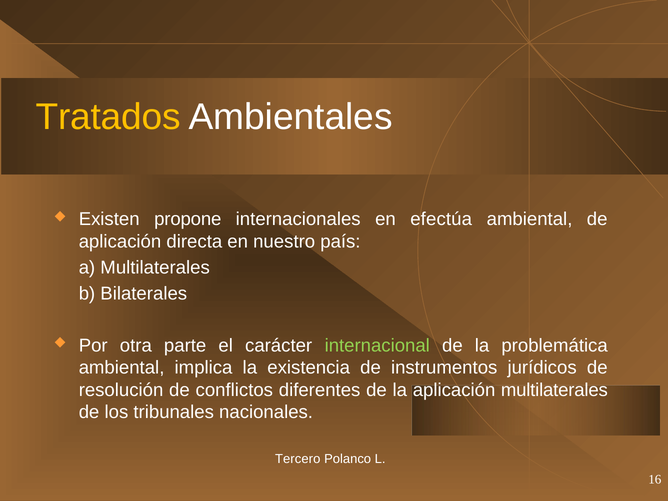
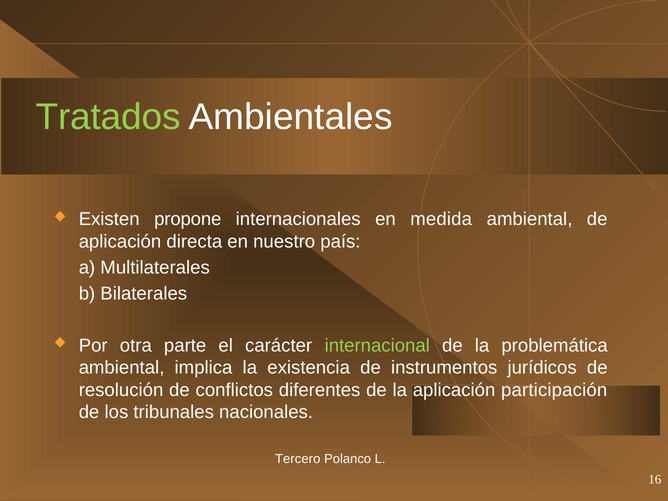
Tratados colour: yellow -> light green
efectúa: efectúa -> medida
aplicación multilaterales: multilaterales -> participación
